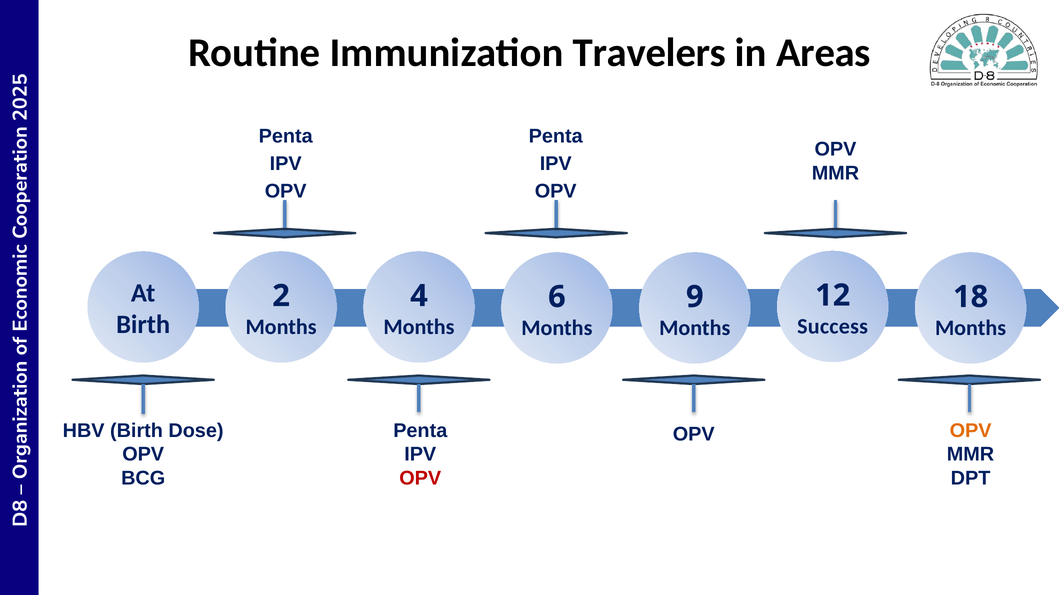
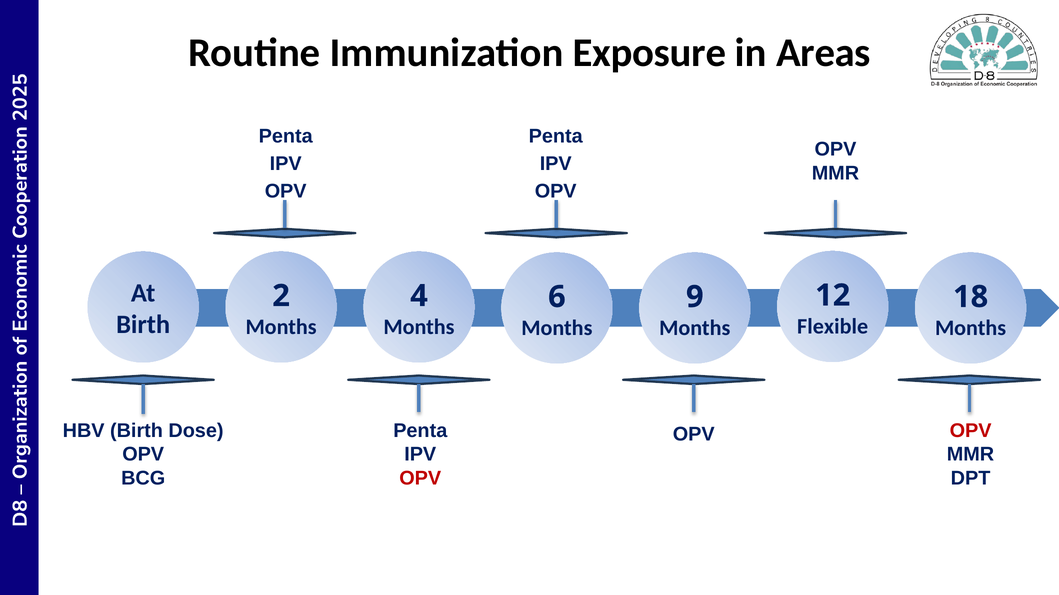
Travelers: Travelers -> Exposure
Success: Success -> Flexible
OPV at (971, 431) colour: orange -> red
